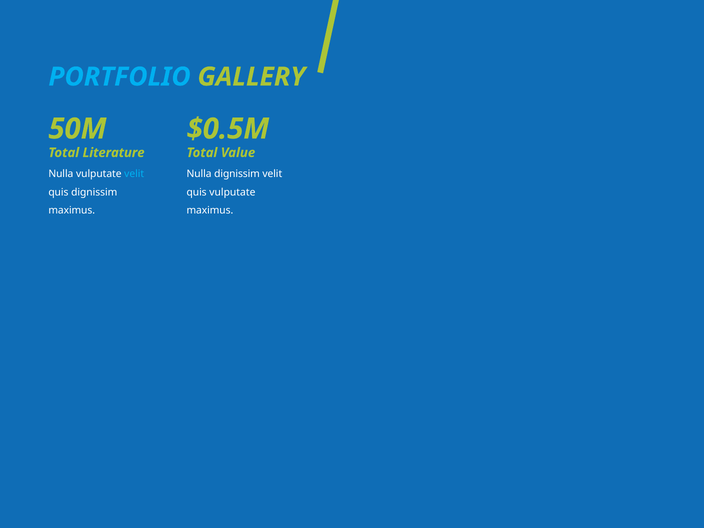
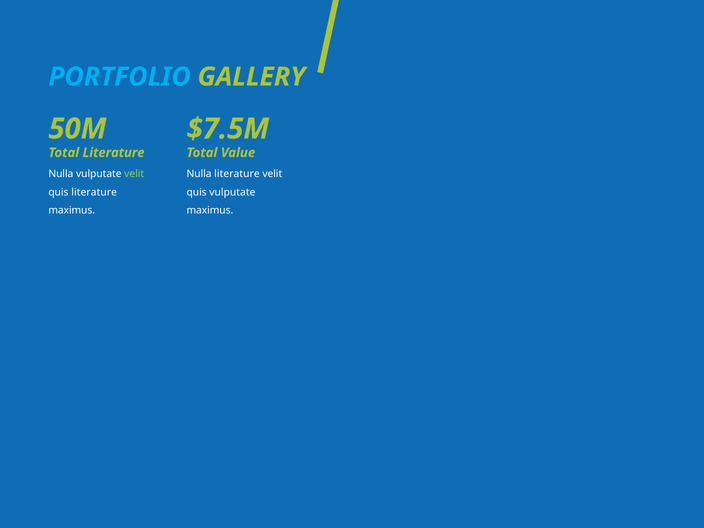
$0.5M: $0.5M -> $7.5M
velit at (134, 174) colour: light blue -> light green
Nulla dignissim: dignissim -> literature
quis dignissim: dignissim -> literature
